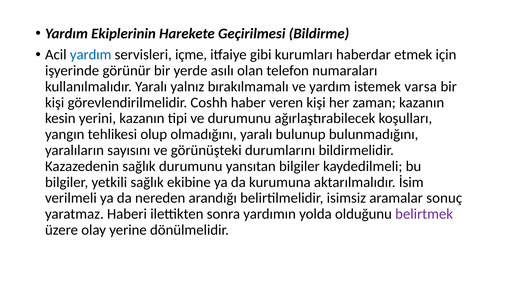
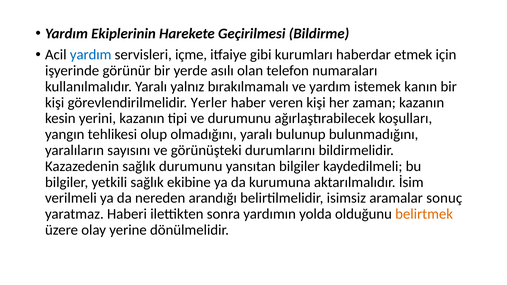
varsa: varsa -> kanın
Coshh: Coshh -> Yerler
belirtmek colour: purple -> orange
